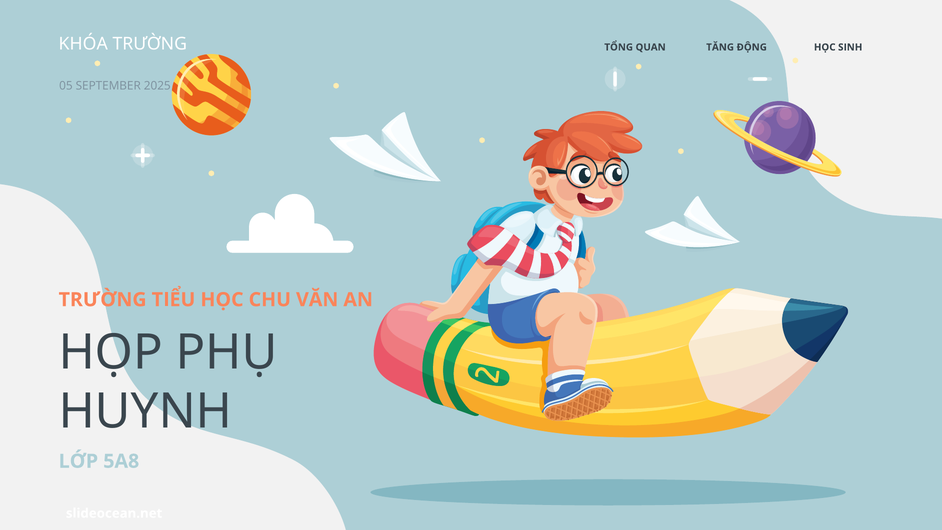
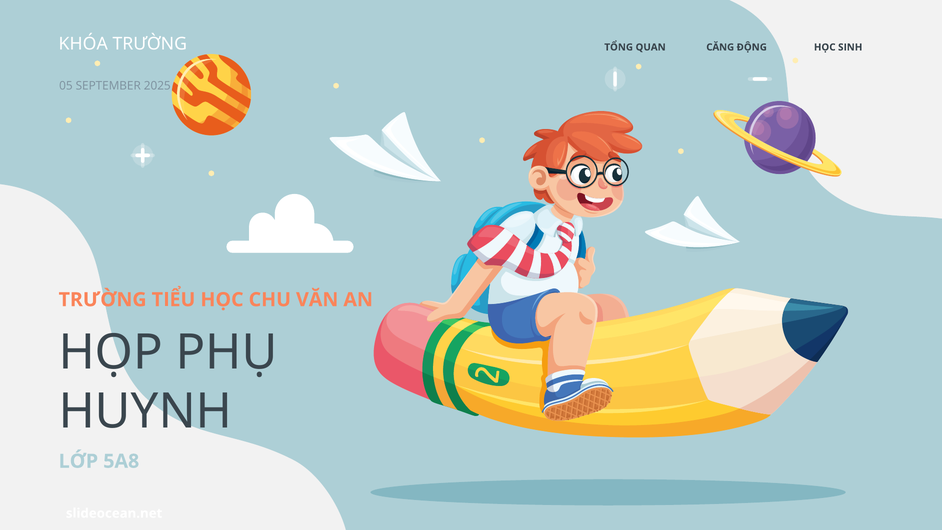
TĂNG: TĂNG -> CĂNG
